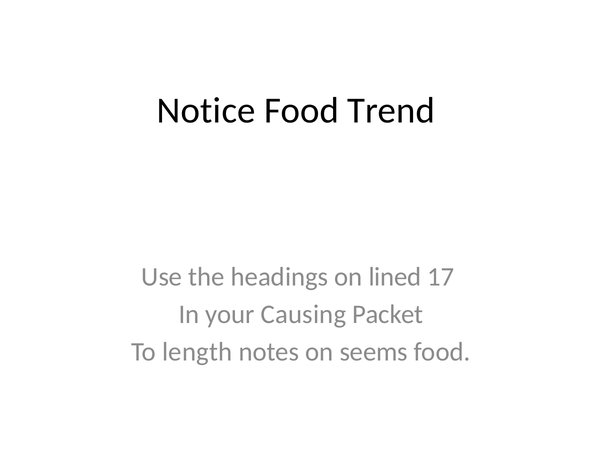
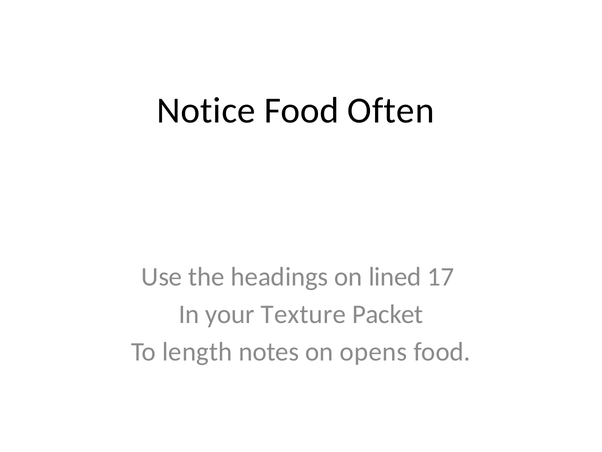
Trend: Trend -> Often
Causing: Causing -> Texture
seems: seems -> opens
